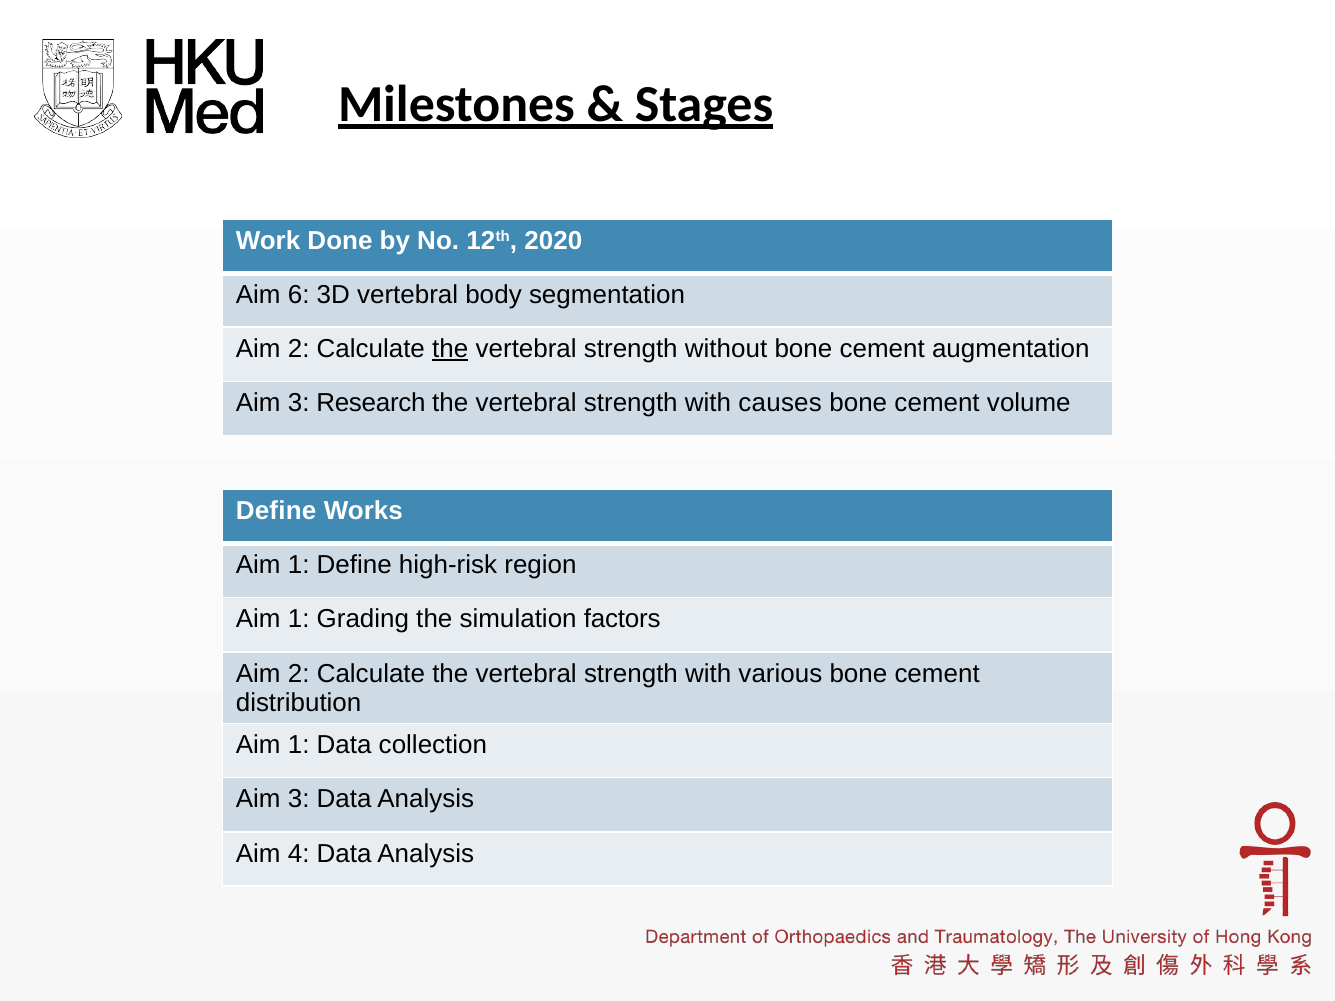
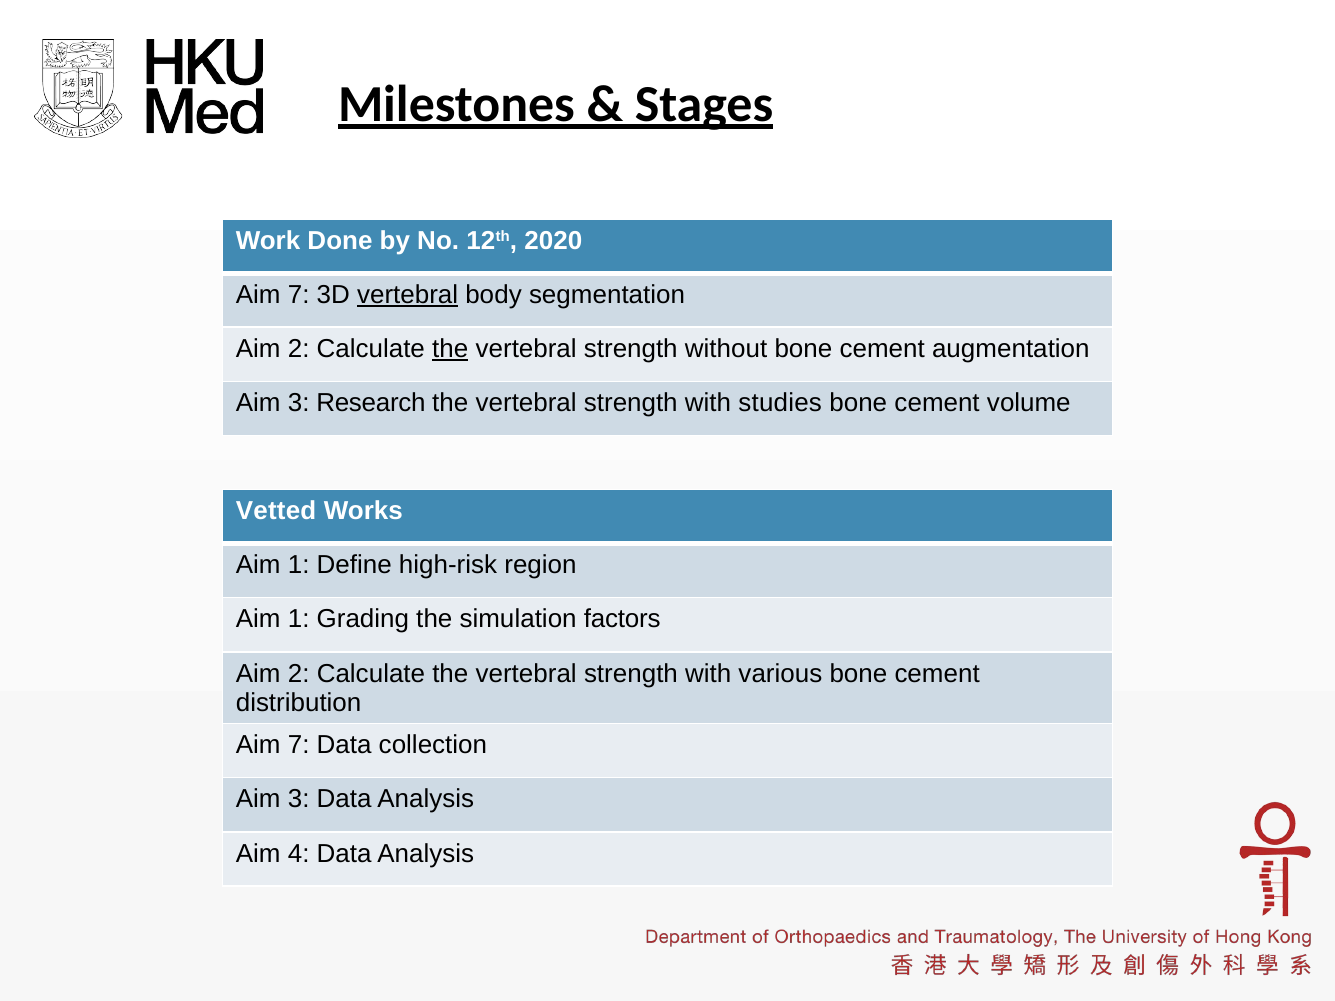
6 at (299, 295): 6 -> 7
vertebral at (408, 295) underline: none -> present
causes: causes -> studies
Define at (276, 511): Define -> Vetted
1 at (299, 745): 1 -> 7
